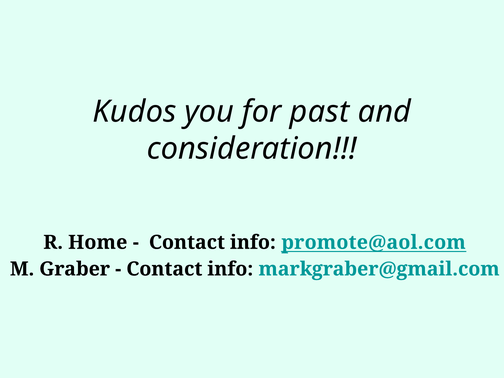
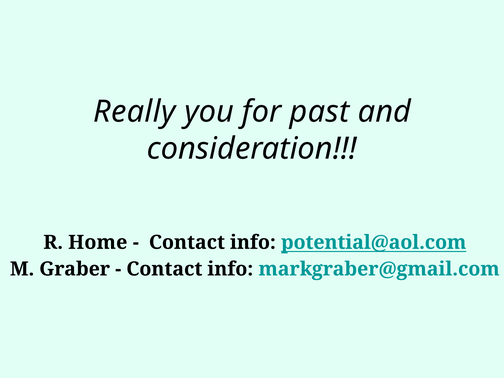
Kudos: Kudos -> Really
promote@aol.com: promote@aol.com -> potential@aol.com
